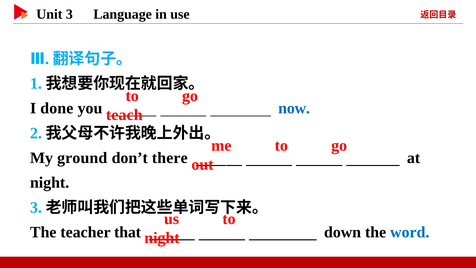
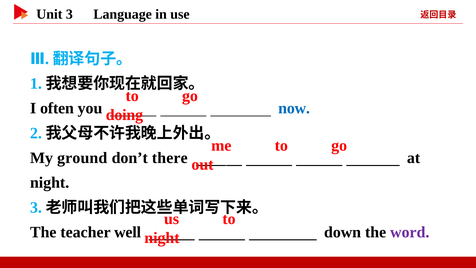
done: done -> often
teach: teach -> doing
that: that -> well
word colour: blue -> purple
